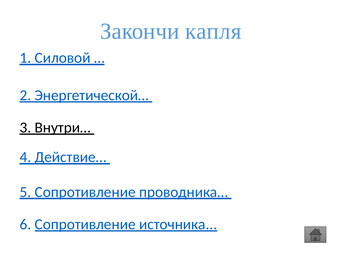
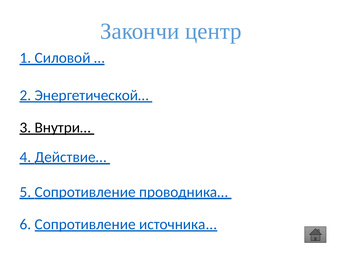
капля: капля -> центр
